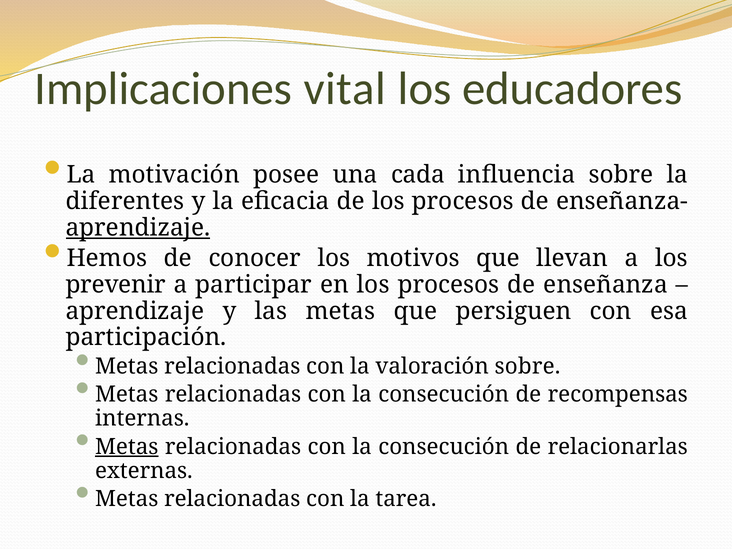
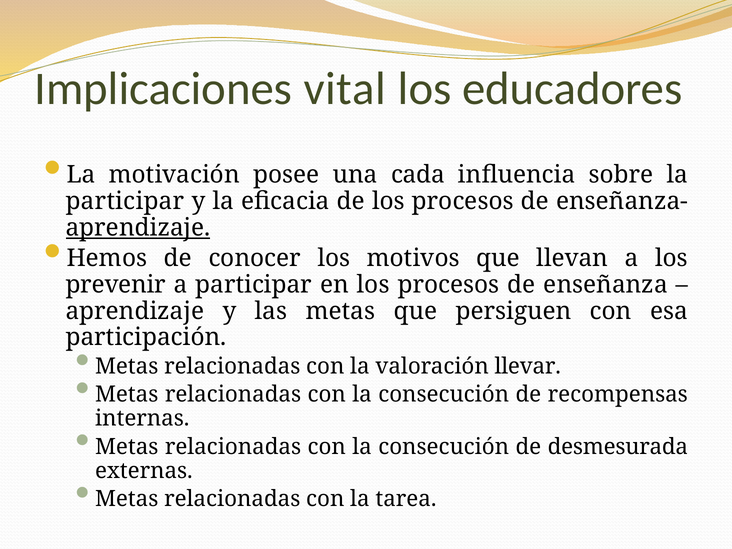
diferentes at (125, 201): diferentes -> participar
valoración sobre: sobre -> llevar
Metas at (127, 447) underline: present -> none
relacionarlas: relacionarlas -> desmesurada
